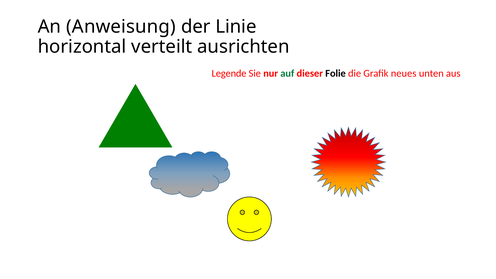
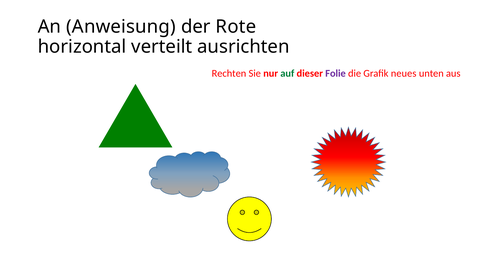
Linie: Linie -> Rote
Legende: Legende -> Rechten
Folie colour: black -> purple
